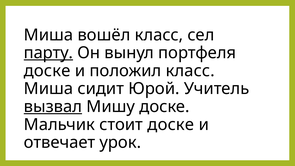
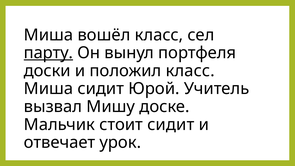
доске at (47, 71): доске -> доски
вызвал underline: present -> none
стоит доске: доске -> сидит
